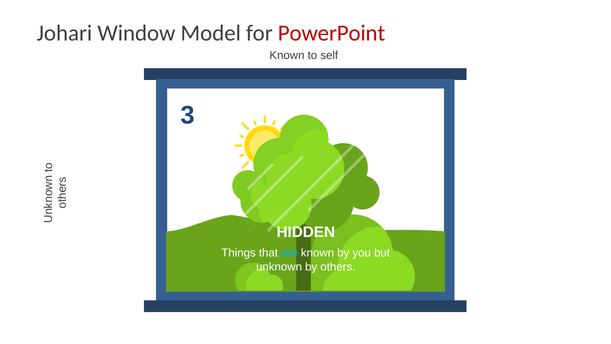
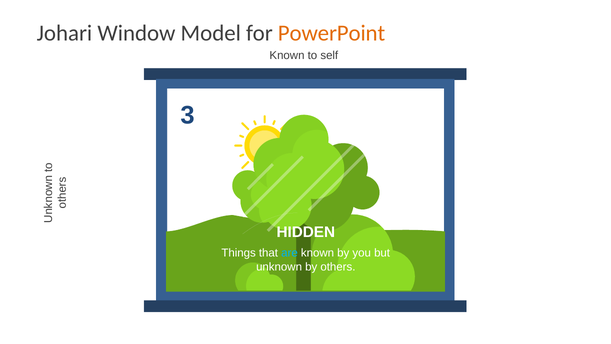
PowerPoint colour: red -> orange
